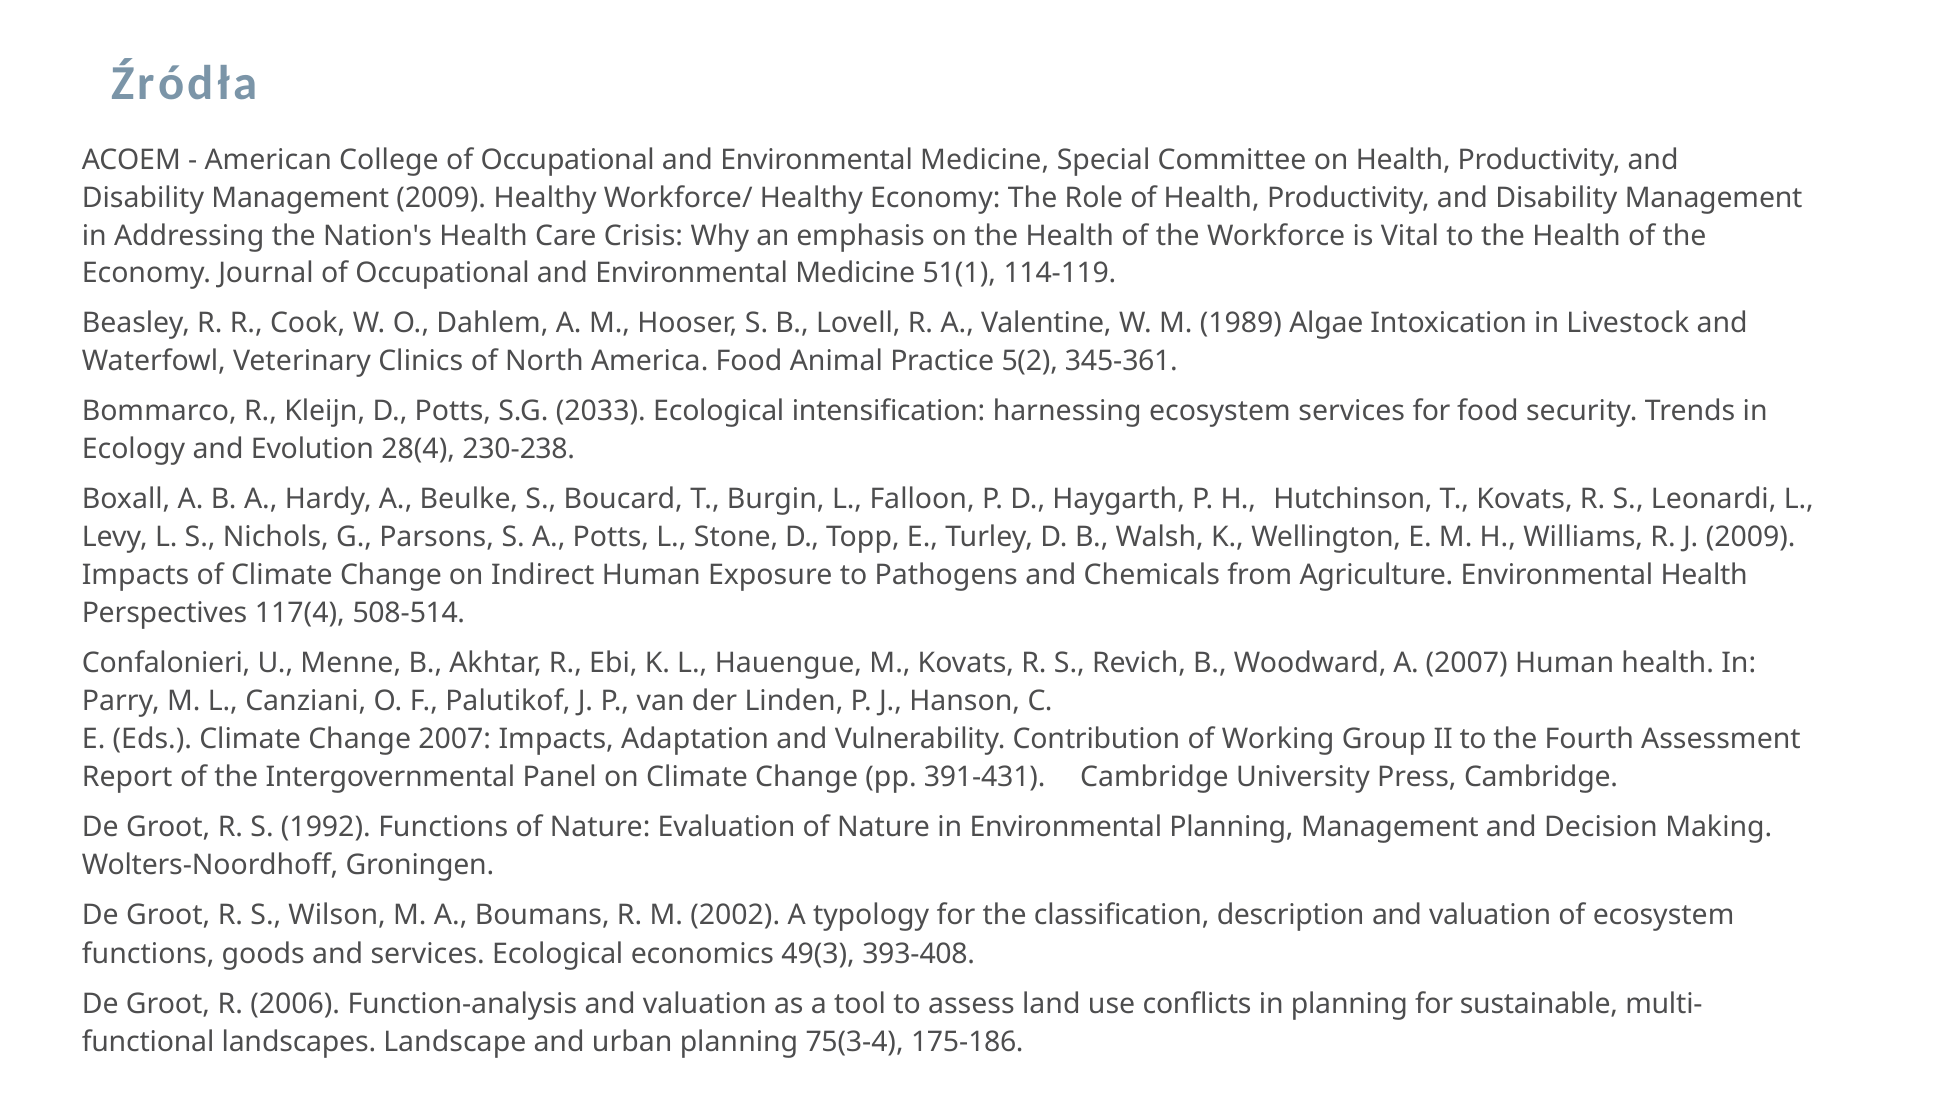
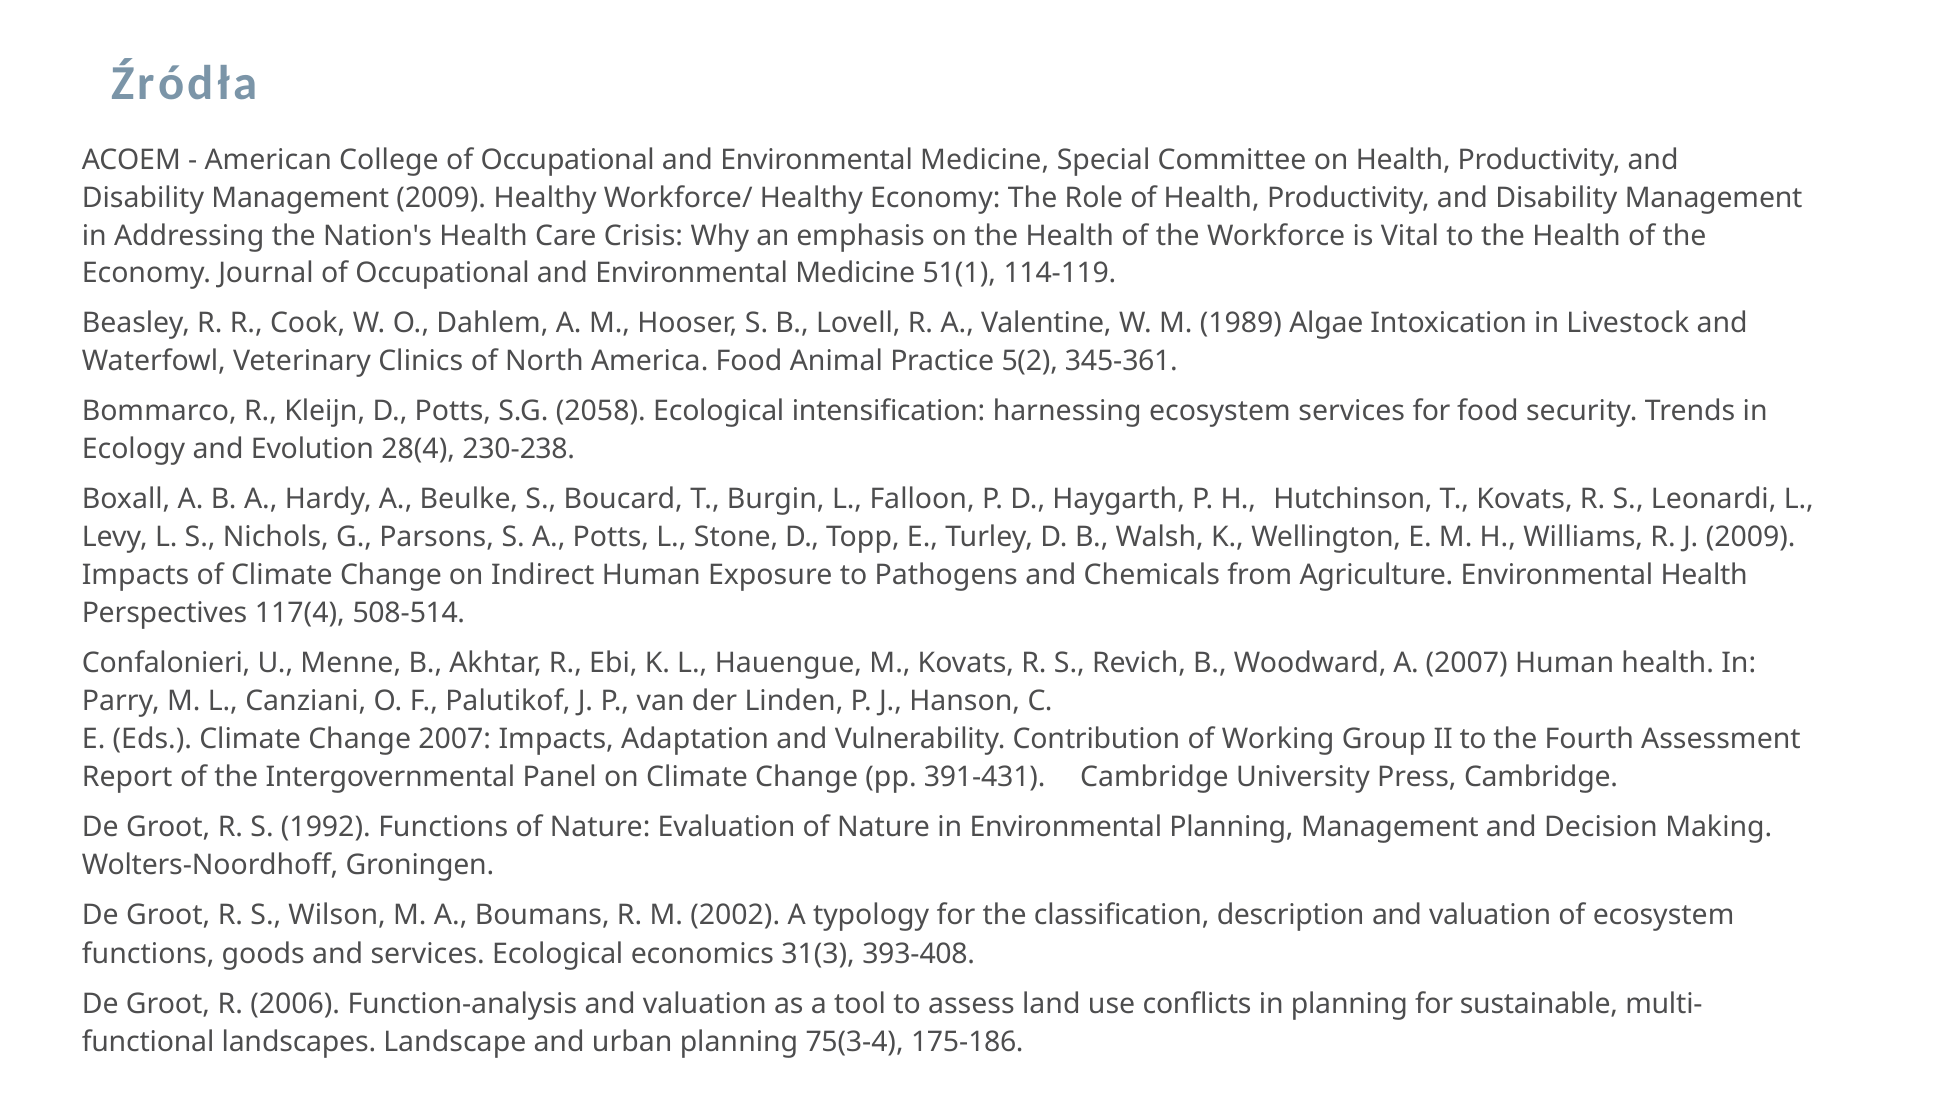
2033: 2033 -> 2058
49(3: 49(3 -> 31(3
